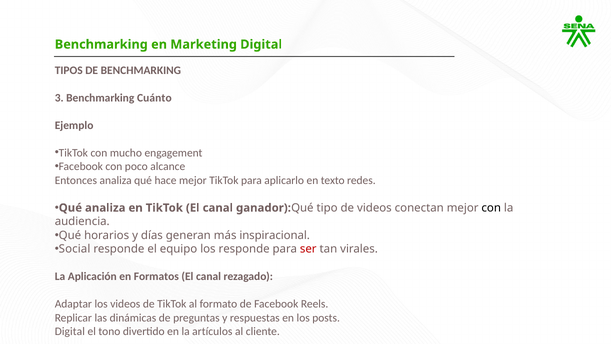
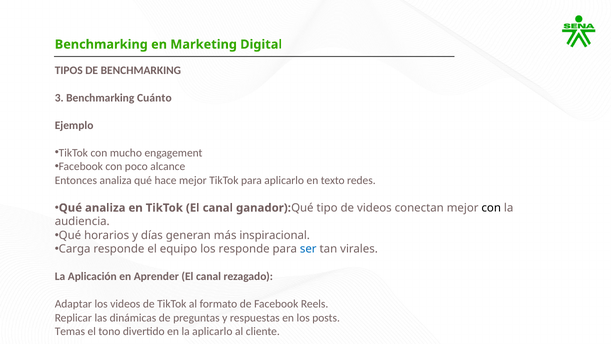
Social: Social -> Carga
ser colour: red -> blue
Formatos: Formatos -> Aprender
Digital at (70, 331): Digital -> Temas
la artículos: artículos -> aplicarlo
